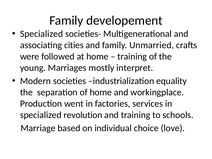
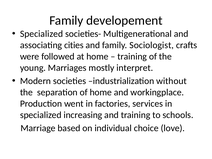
Unmarried: Unmarried -> Sociologist
equality: equality -> without
revolution: revolution -> increasing
